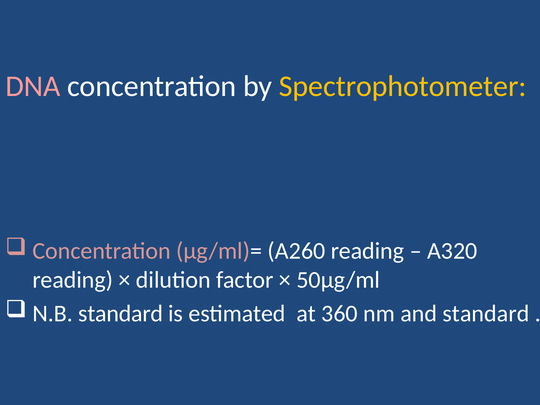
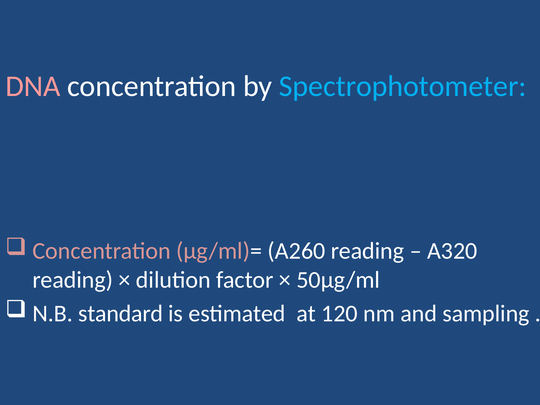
Spectrophotometer colour: yellow -> light blue
360: 360 -> 120
and standard: standard -> sampling
